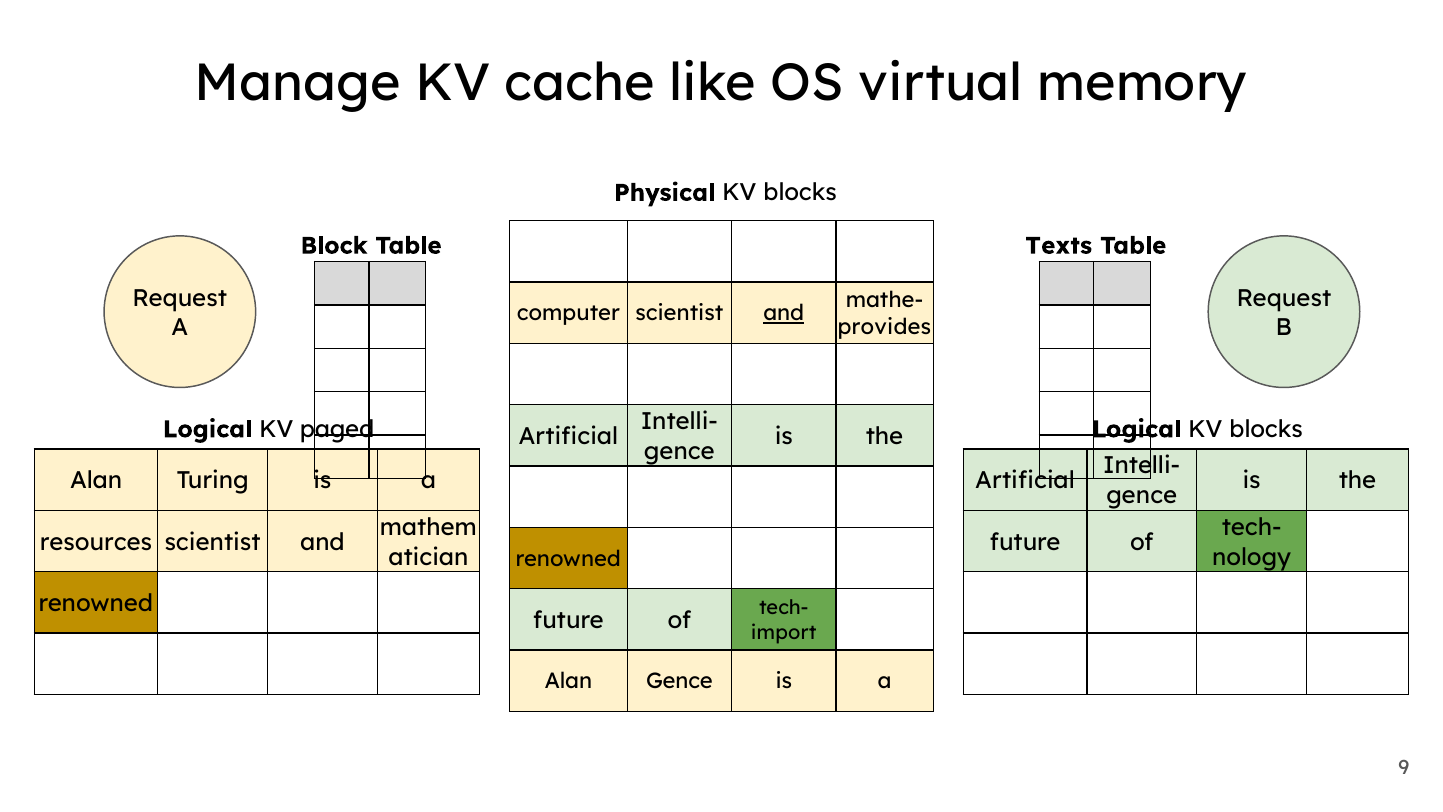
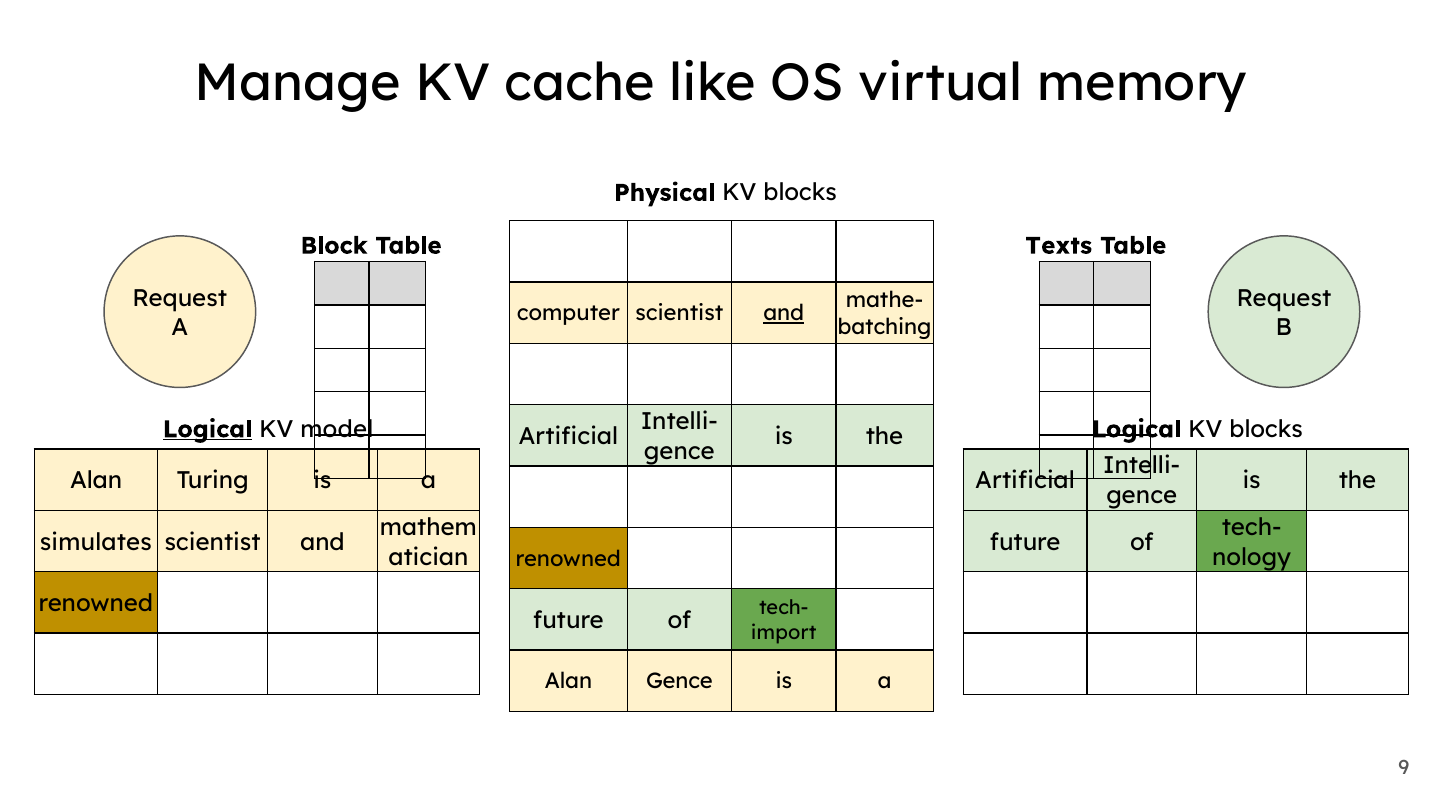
provides: provides -> batching
Logical at (208, 429) underline: none -> present
paged: paged -> model
resources: resources -> simulates
